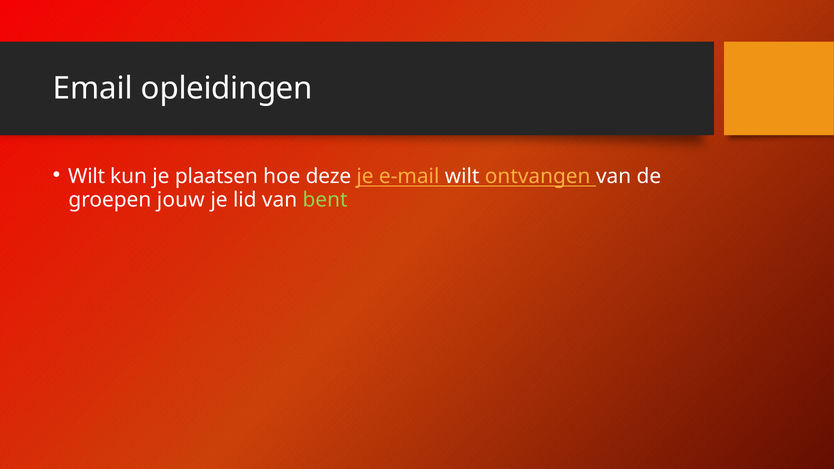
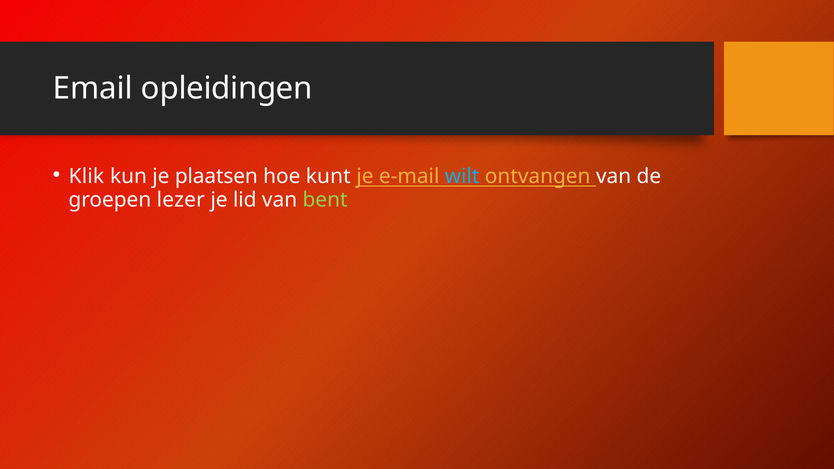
Wilt at (87, 177): Wilt -> Klik
deze: deze -> kunt
wilt at (462, 177) colour: white -> light blue
jouw: jouw -> lezer
